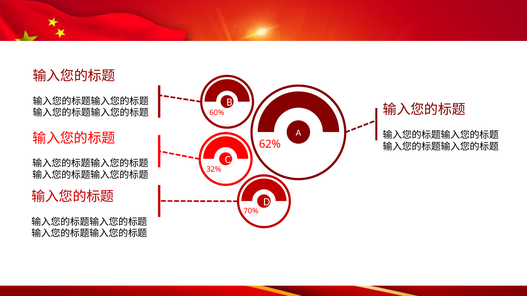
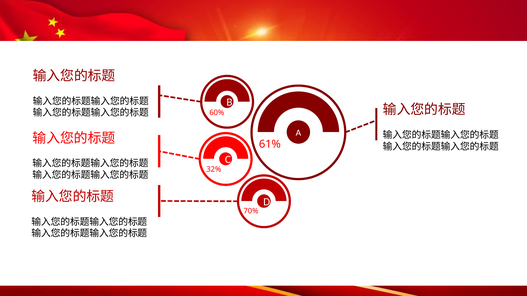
62%: 62% -> 61%
